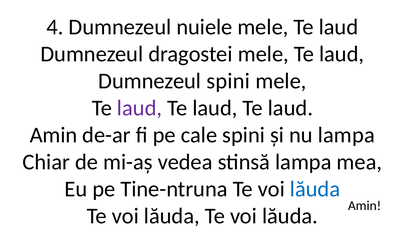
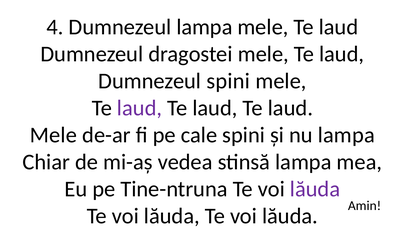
Dumnezeul nuiele: nuiele -> lampa
Amin at (54, 135): Amin -> Mele
lăuda at (315, 189) colour: blue -> purple
